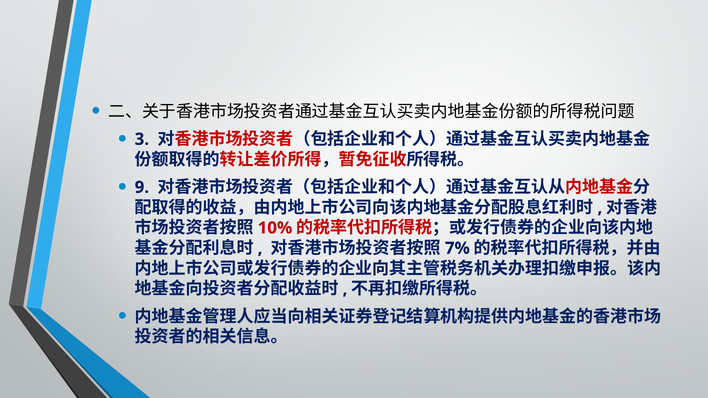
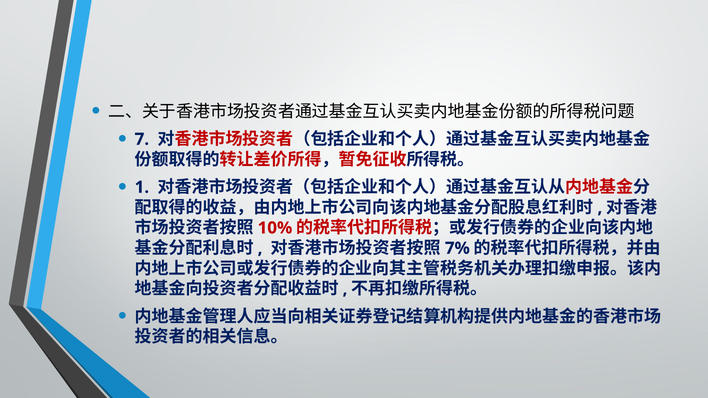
3: 3 -> 7
9: 9 -> 1
